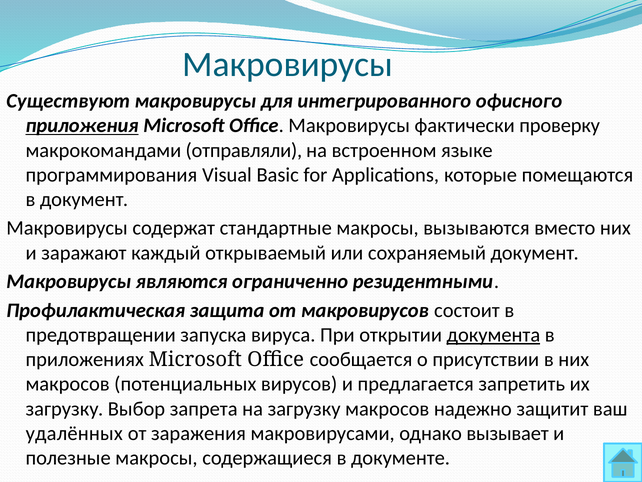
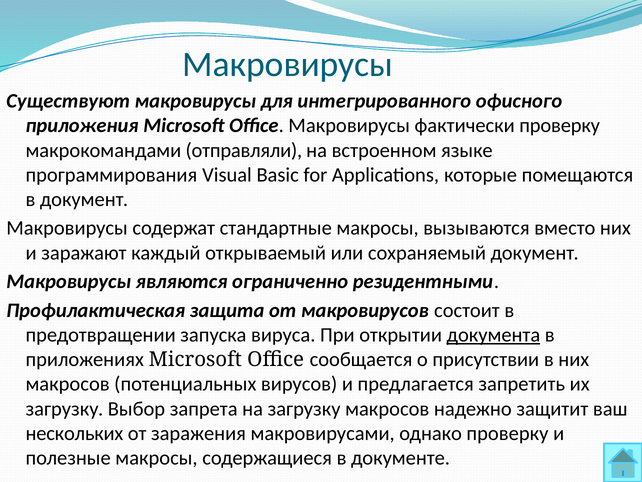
приложения underline: present -> none
удалённых: удалённых -> нескольких
однако вызывает: вызывает -> проверку
